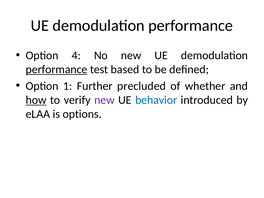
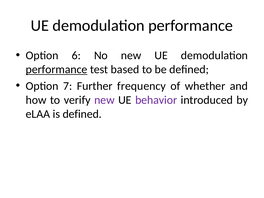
4: 4 -> 6
1: 1 -> 7
precluded: precluded -> frequency
how underline: present -> none
behavior colour: blue -> purple
is options: options -> defined
